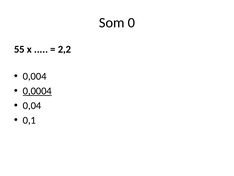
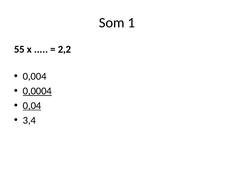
0: 0 -> 1
0,04 underline: none -> present
0,1: 0,1 -> 3,4
